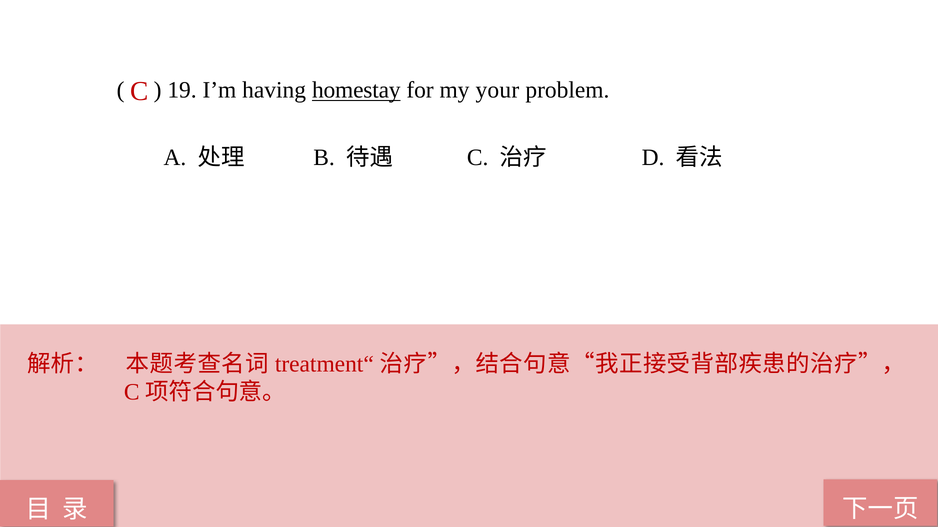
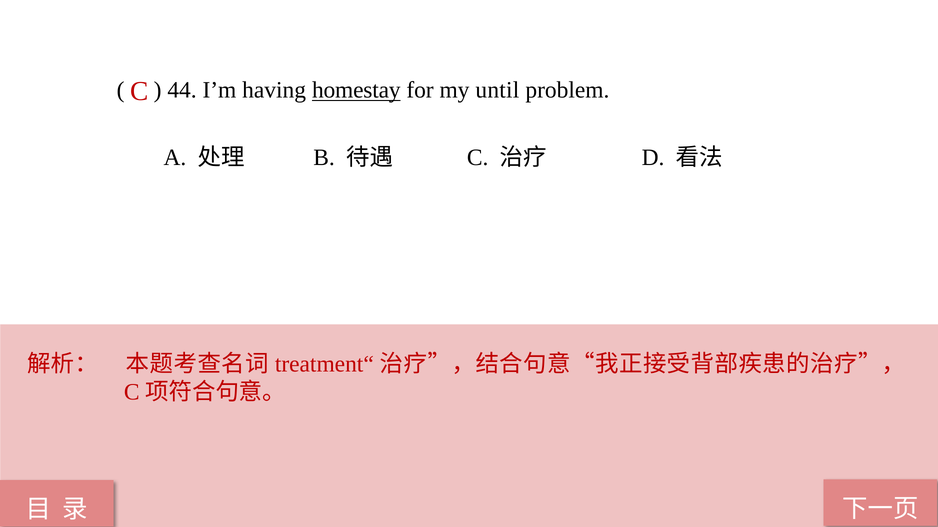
19: 19 -> 44
your: your -> until
